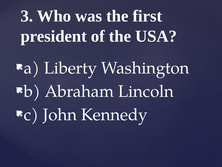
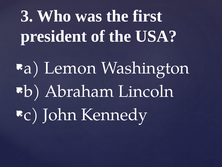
Liberty: Liberty -> Lemon
